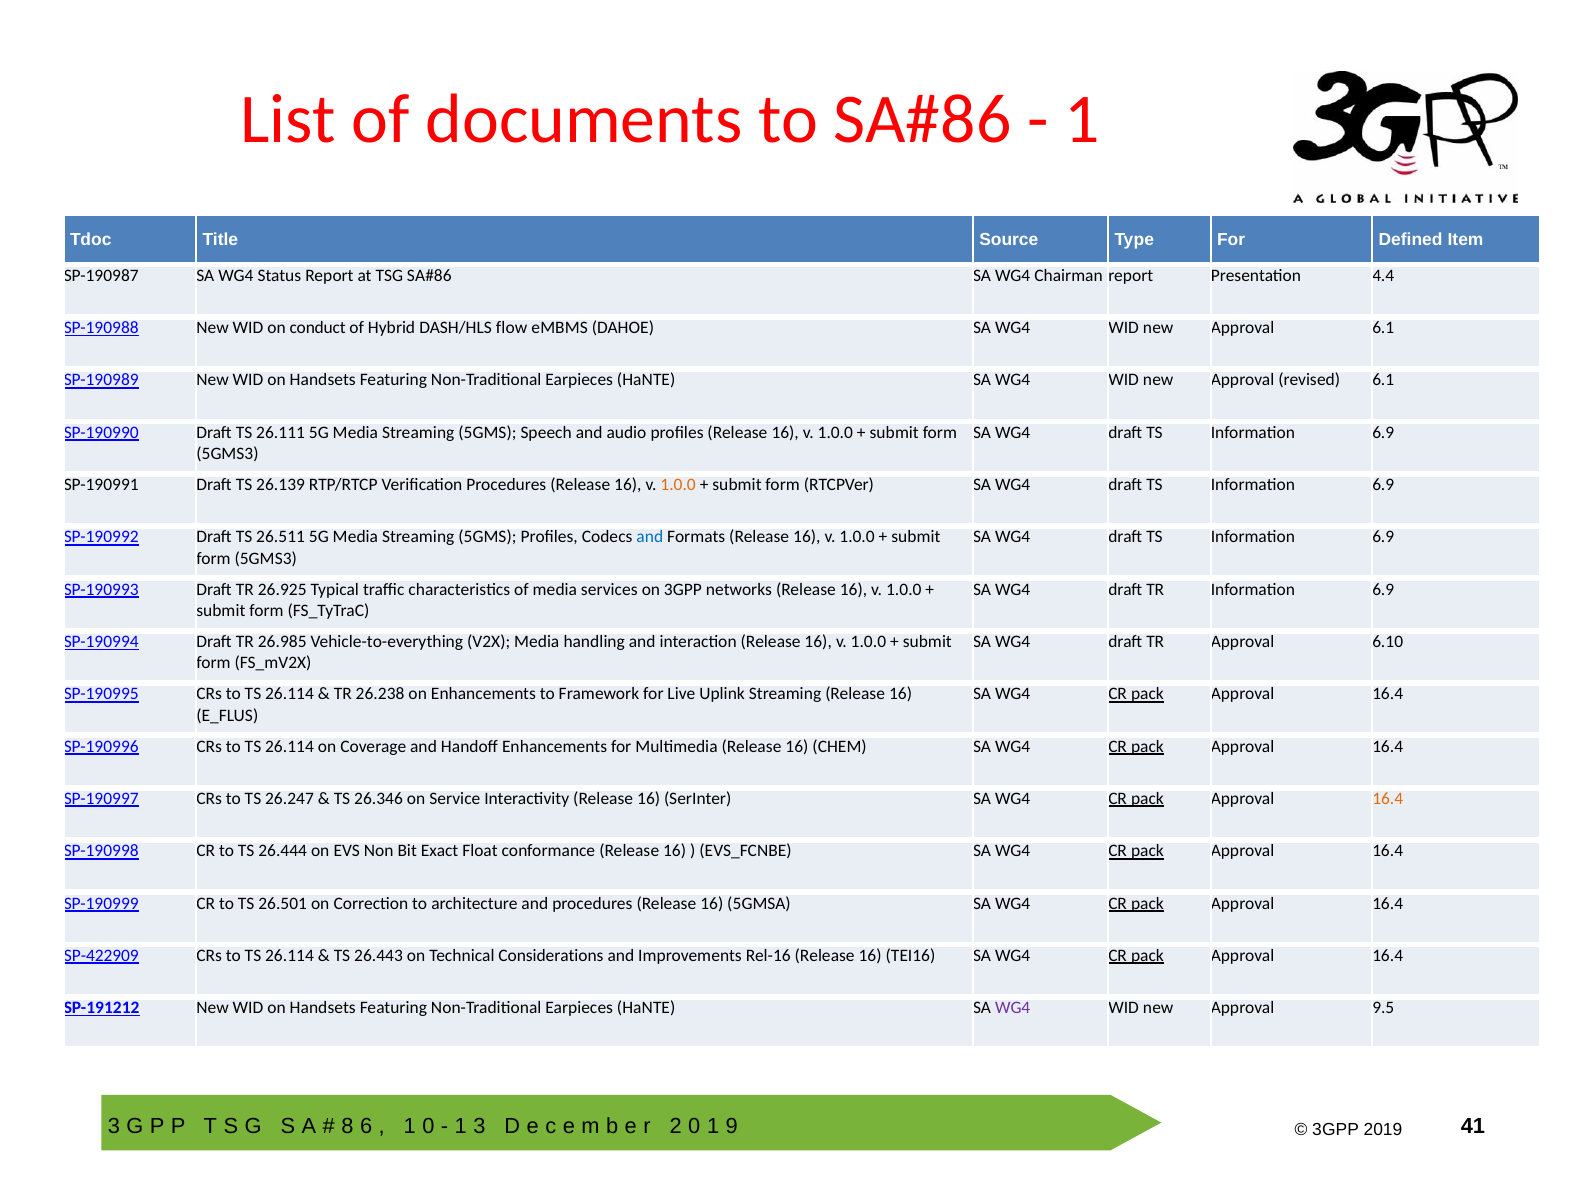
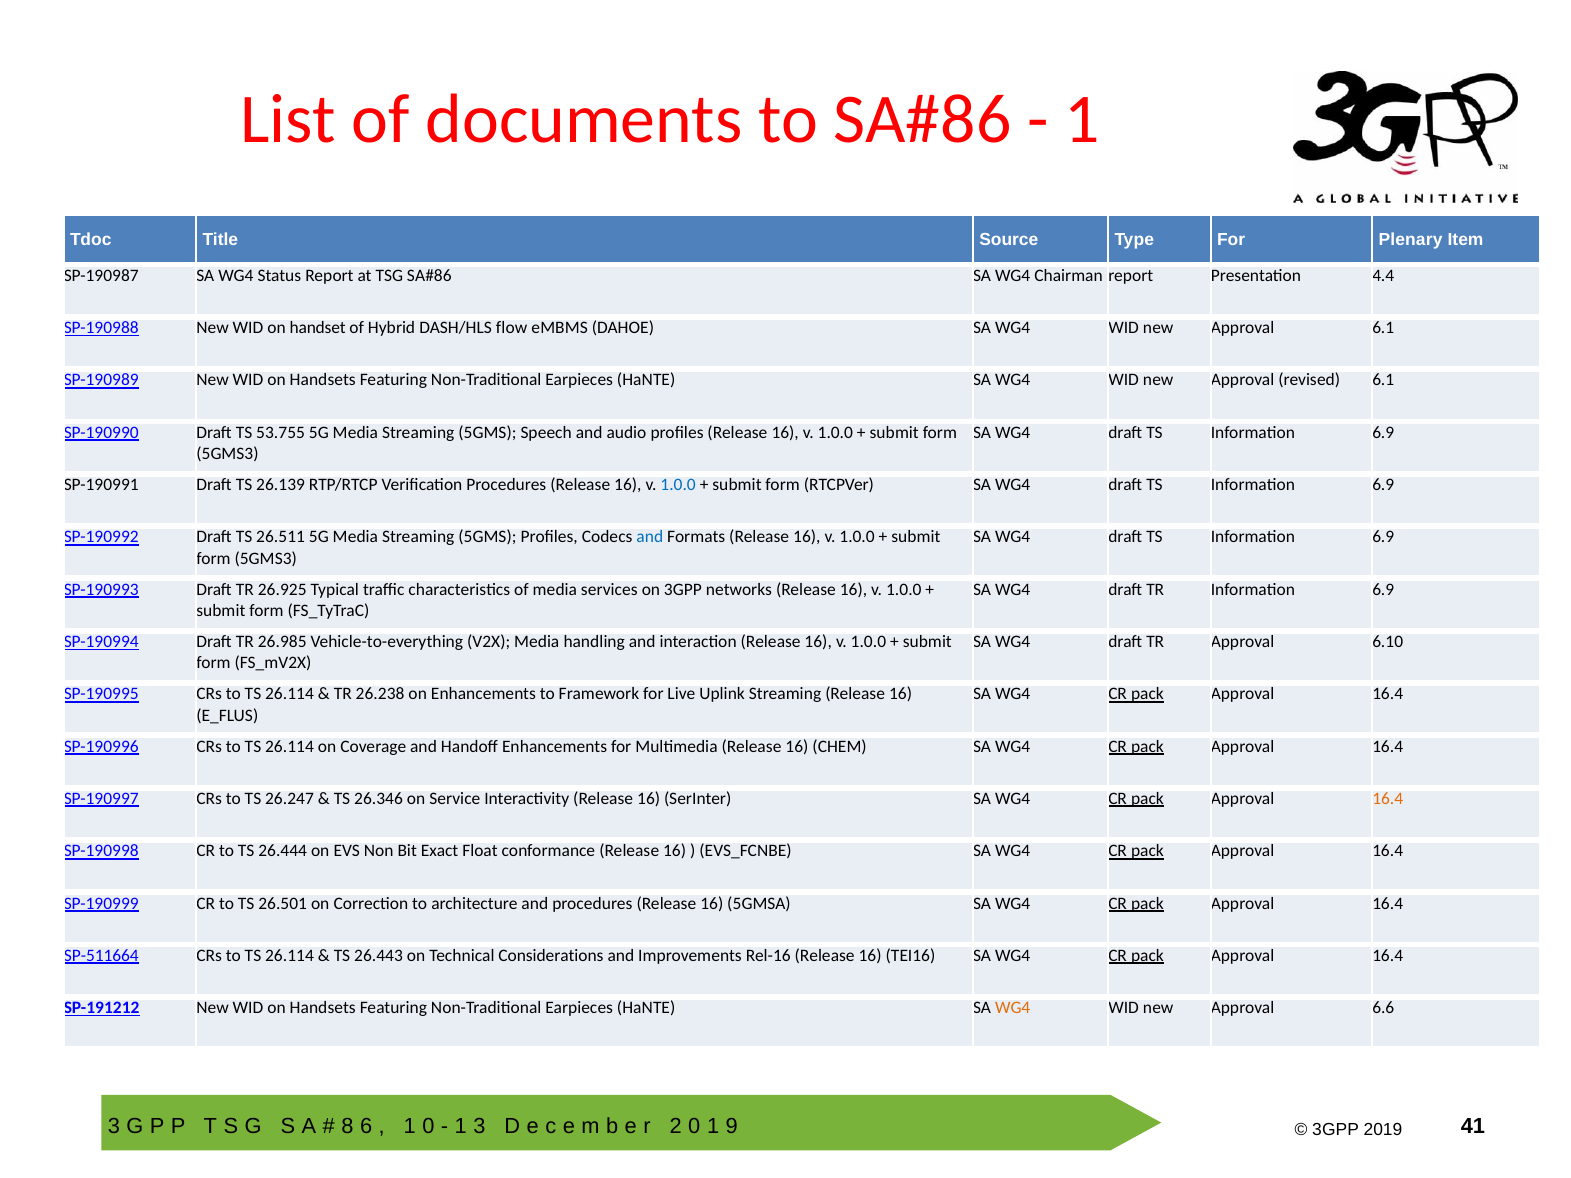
Defined: Defined -> Plenary
conduct: conduct -> handset
26.111: 26.111 -> 53.755
1.0.0 at (678, 485) colour: orange -> blue
SP-422909: SP-422909 -> SP-511664
WG4 at (1013, 1008) colour: purple -> orange
9.5: 9.5 -> 6.6
